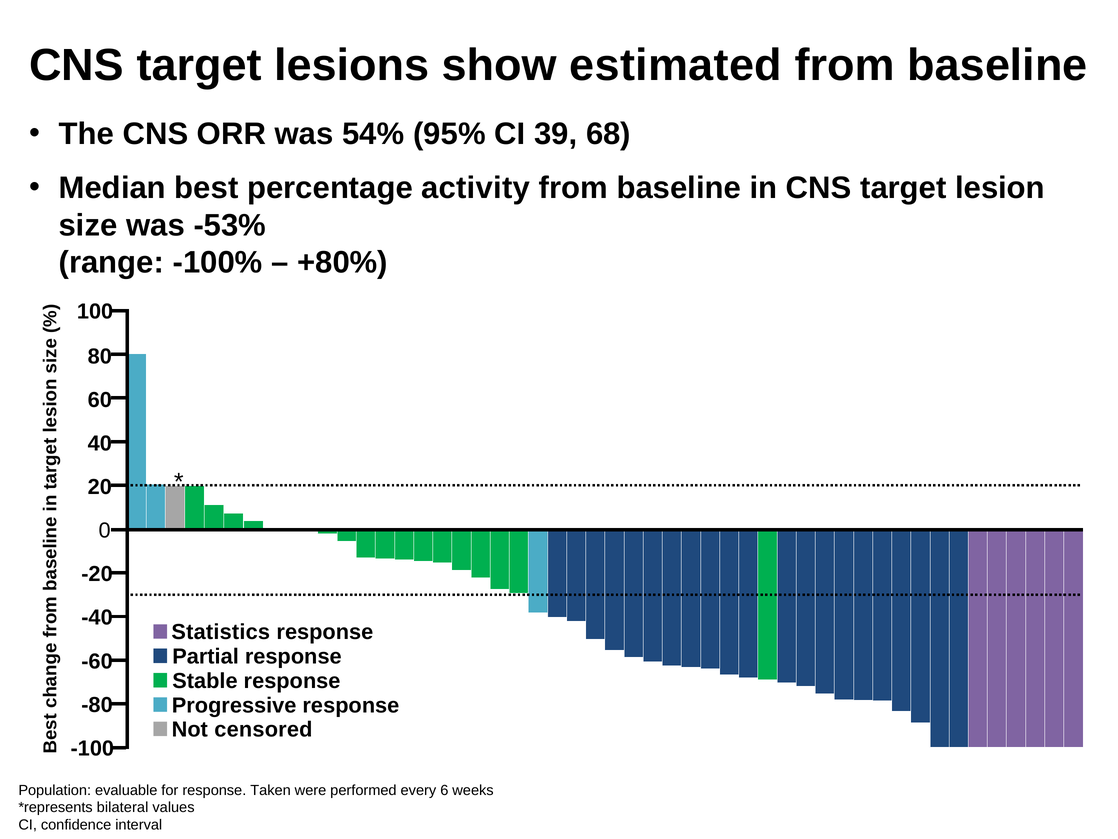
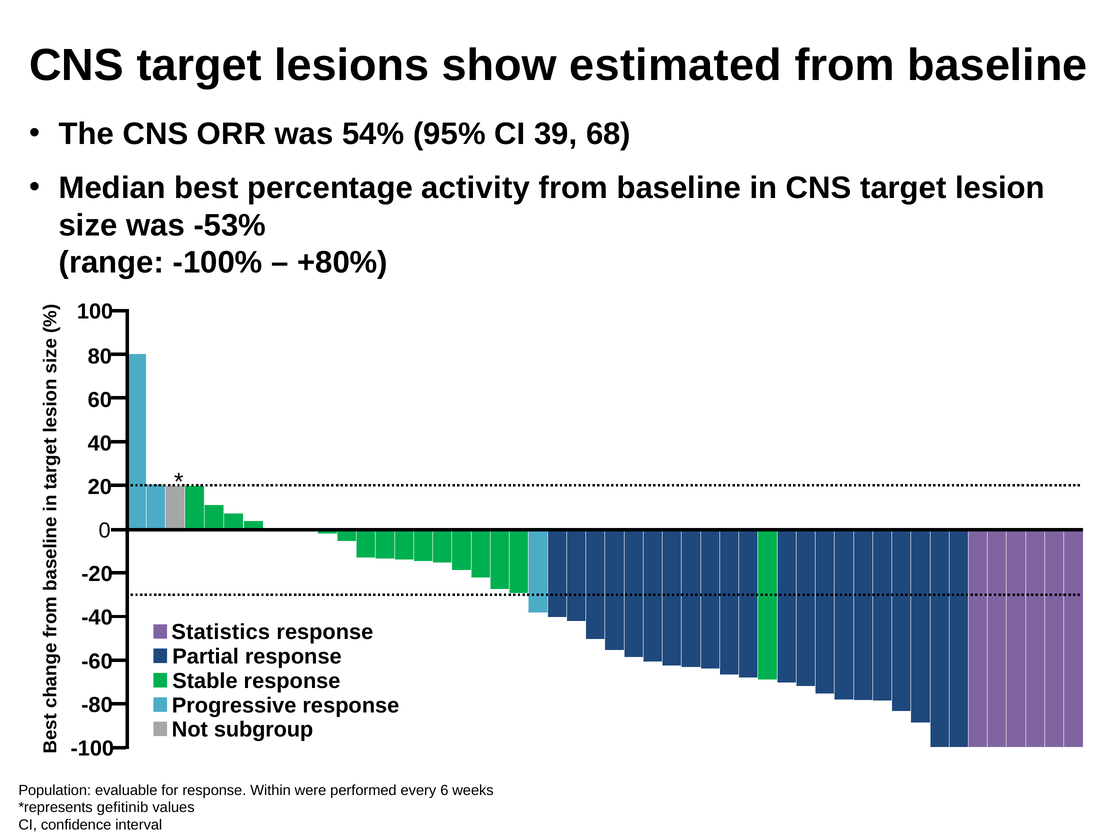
censored: censored -> subgroup
Taken: Taken -> Within
bilateral: bilateral -> gefitinib
